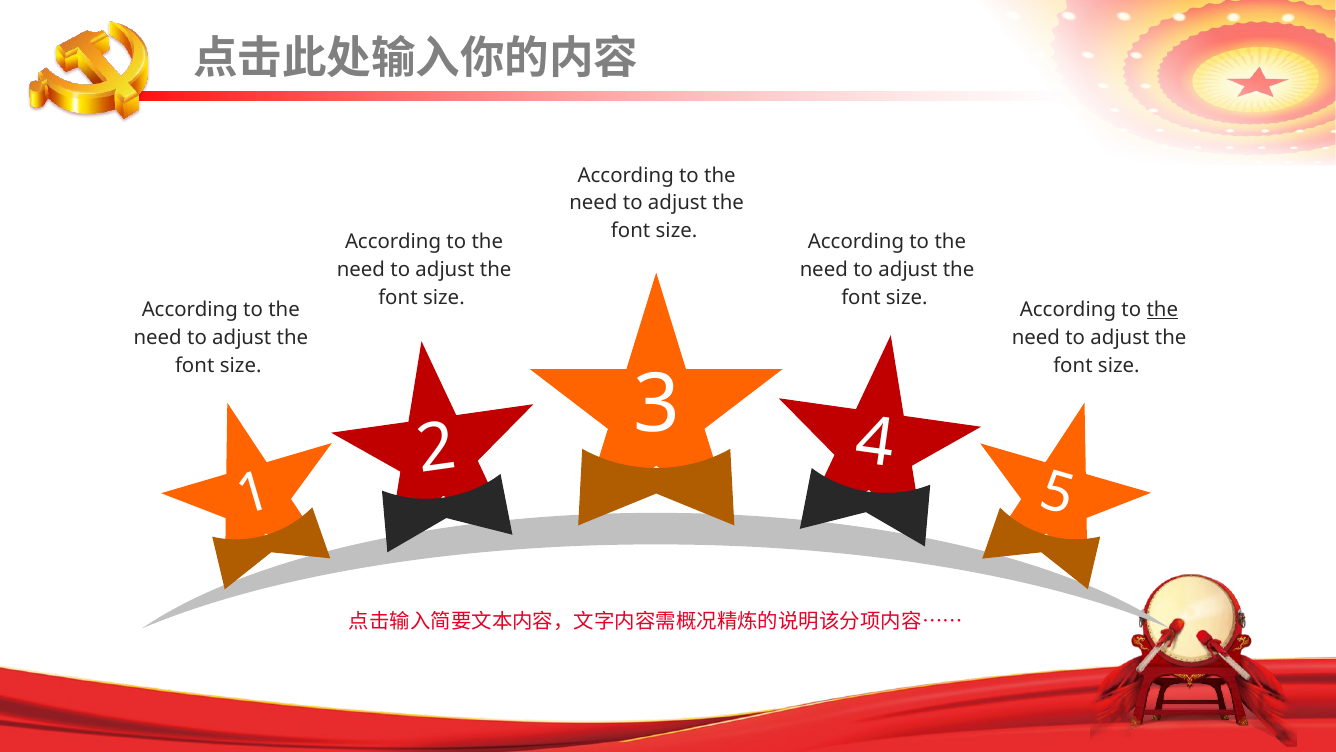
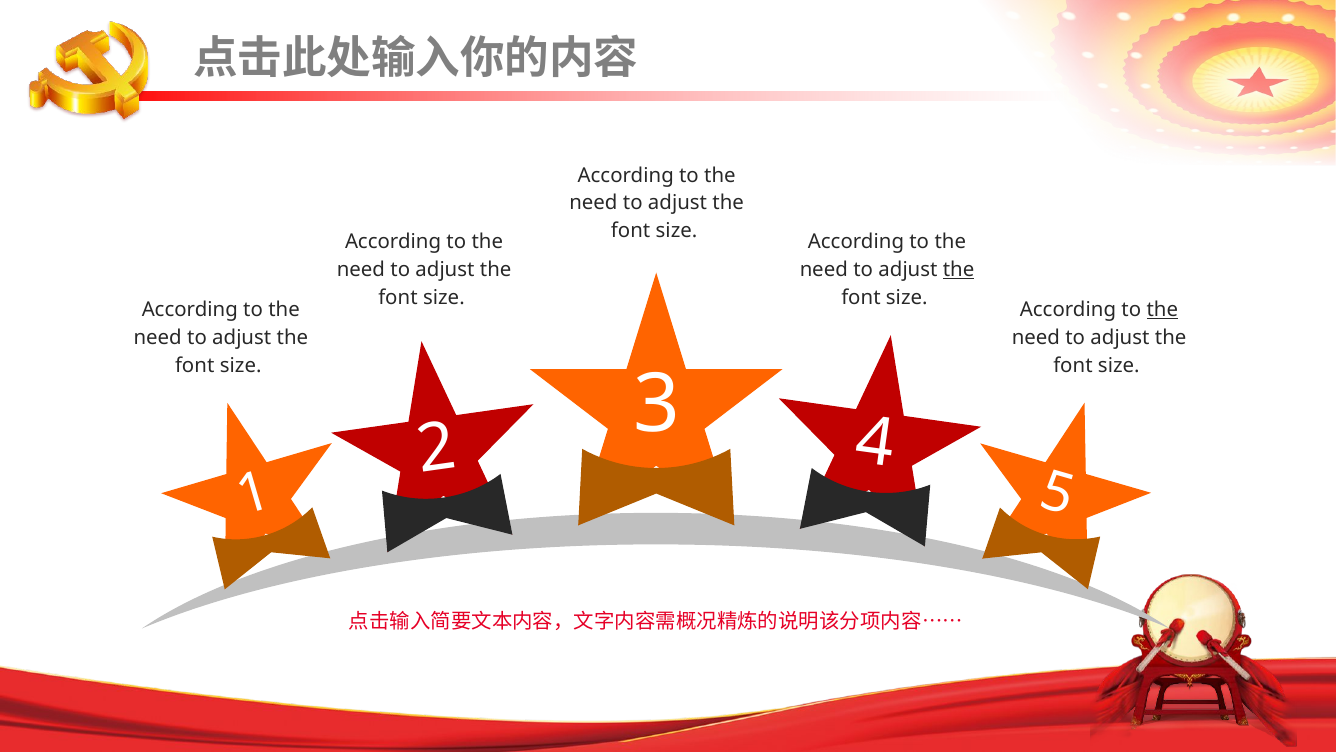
the at (959, 269) underline: none -> present
